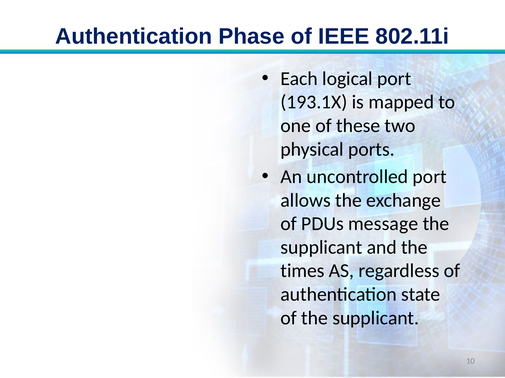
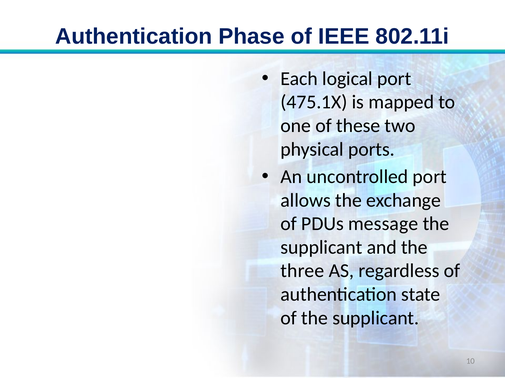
193.1X: 193.1X -> 475.1X
times: times -> three
